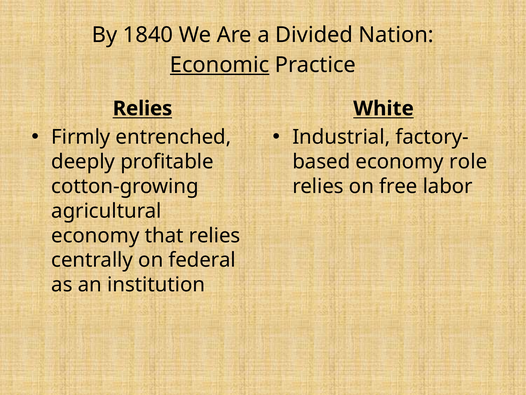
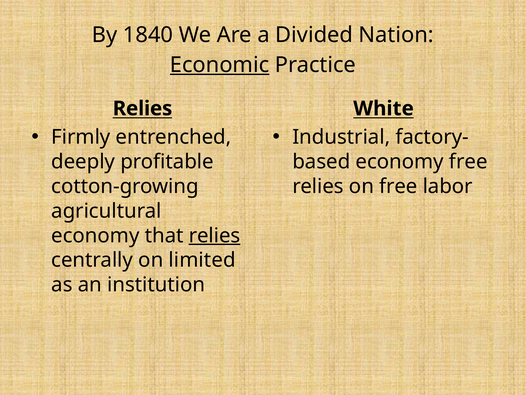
economy role: role -> free
relies at (215, 235) underline: none -> present
federal: federal -> limited
